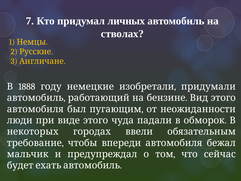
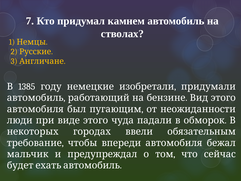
личных: личных -> камнем
1888: 1888 -> 1385
